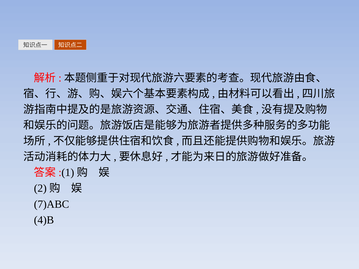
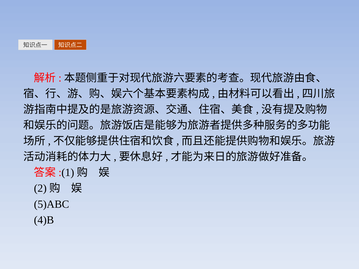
7)ABC: 7)ABC -> 5)ABC
